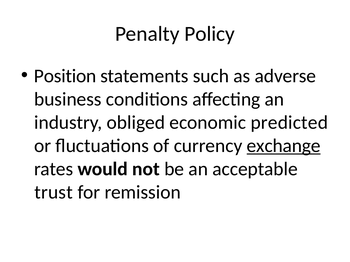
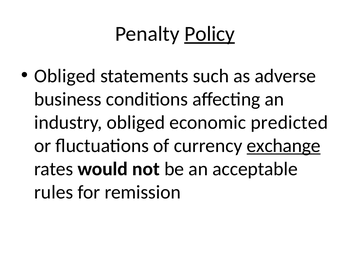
Policy underline: none -> present
Position at (65, 76): Position -> Obliged
trust: trust -> rules
